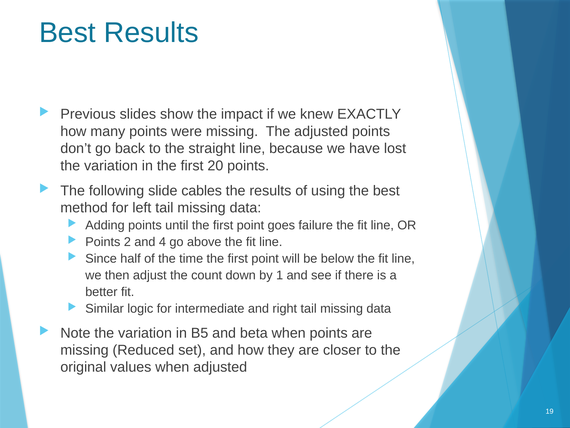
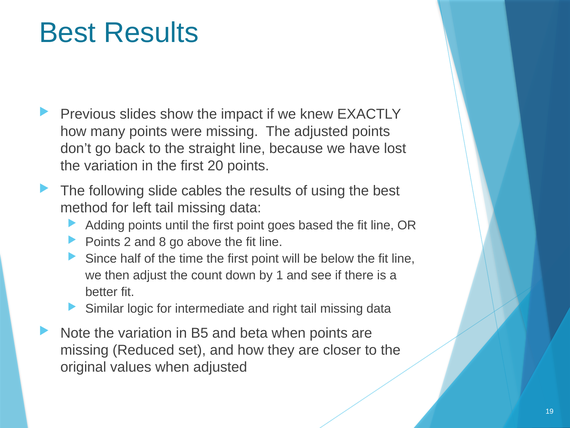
failure: failure -> based
4: 4 -> 8
